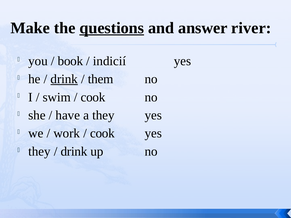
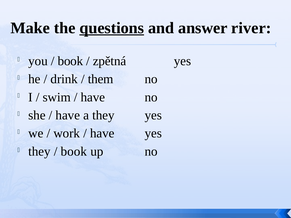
indicií: indicií -> zpětná
drink at (64, 79) underline: present -> none
cook at (93, 97): cook -> have
cook at (102, 133): cook -> have
drink at (74, 152): drink -> book
